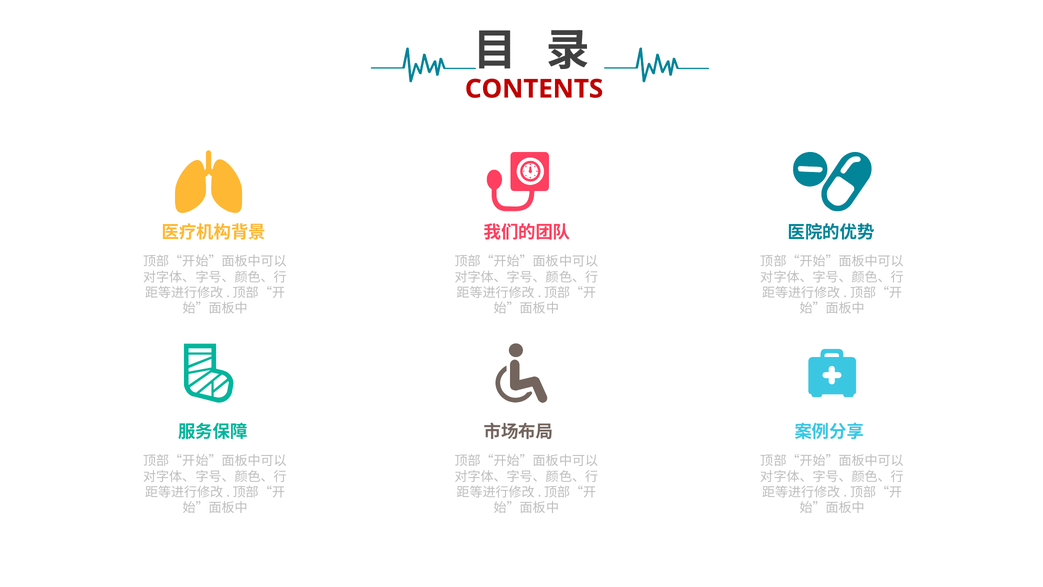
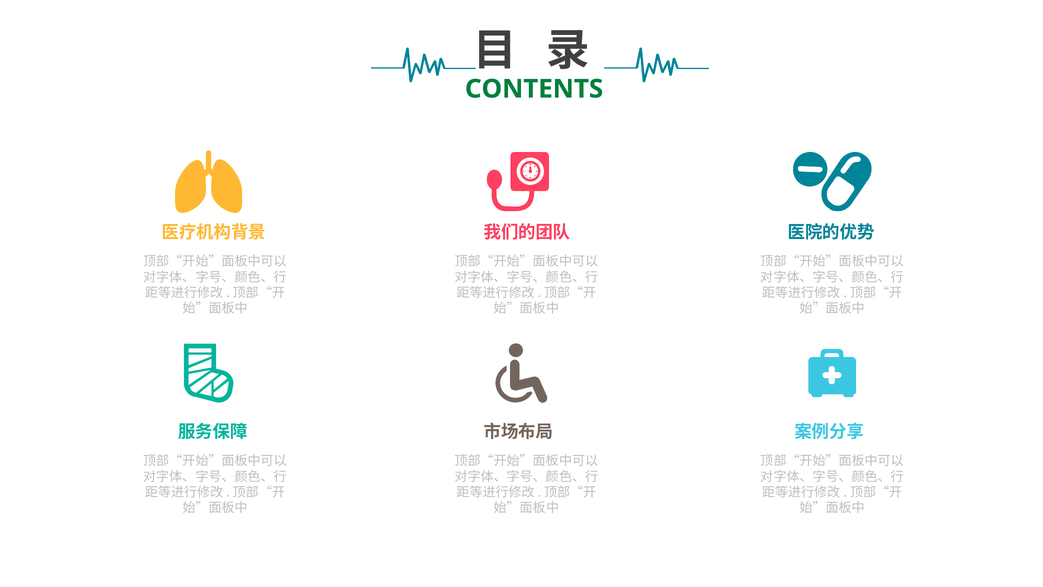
CONTENTS colour: red -> green
